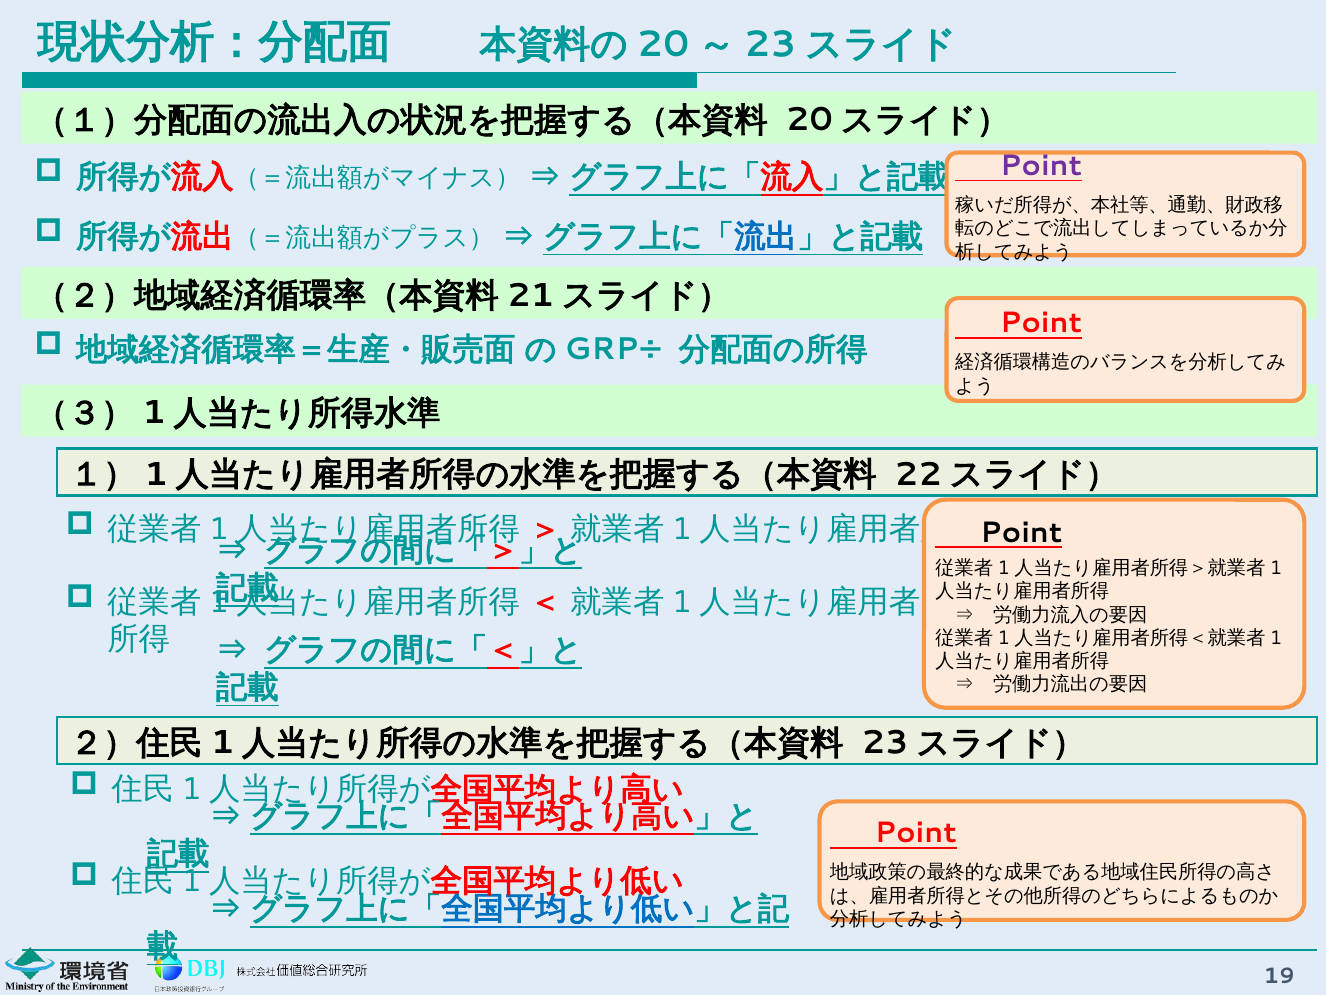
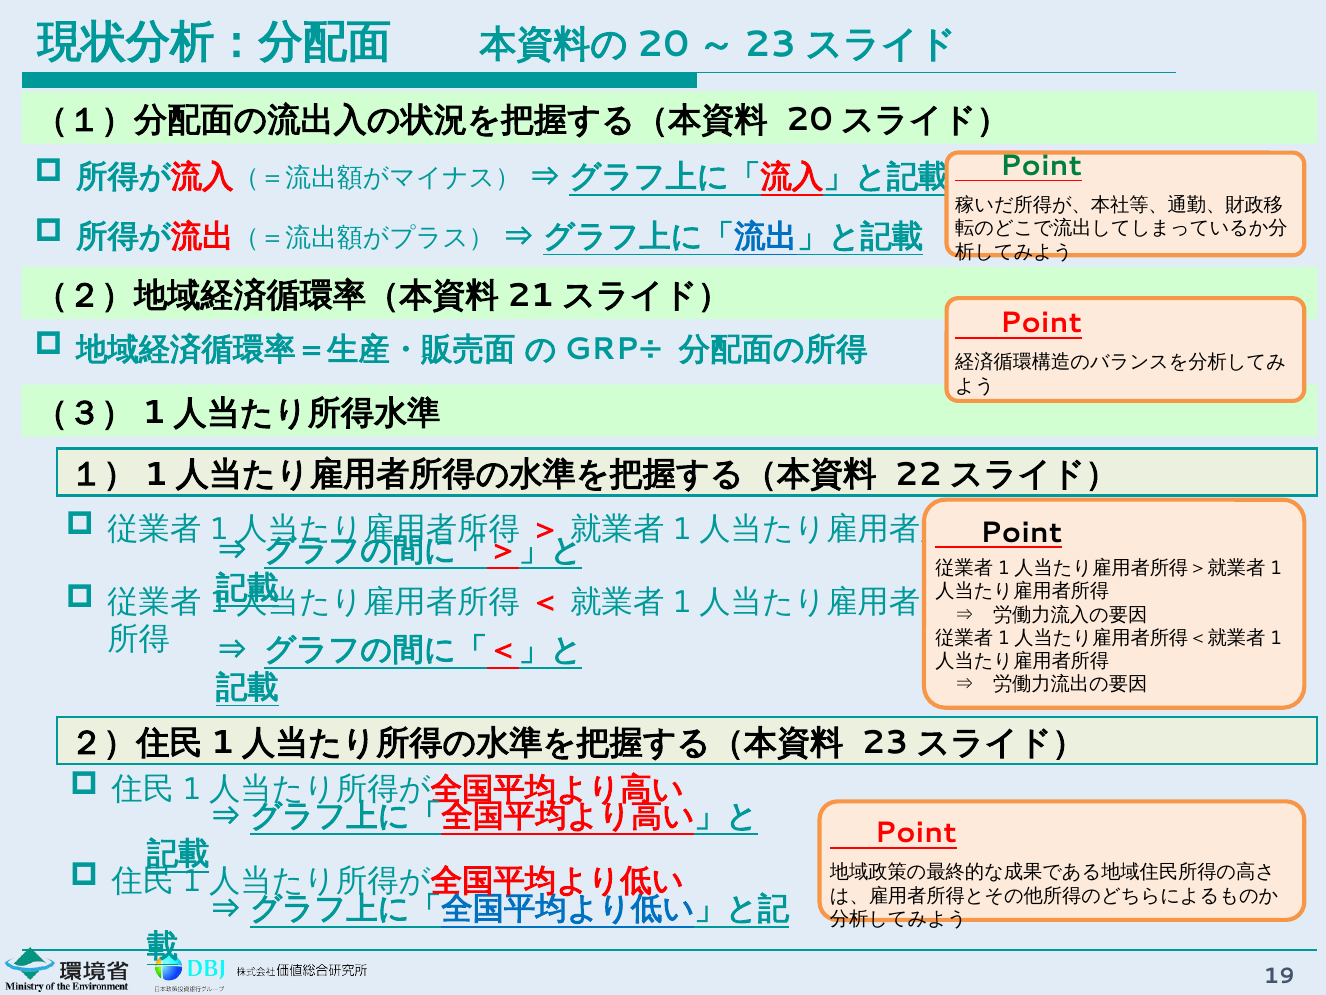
Point at (1041, 166) colour: purple -> green
